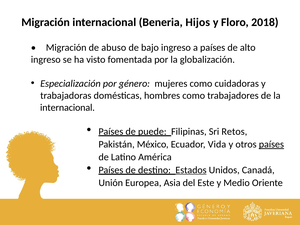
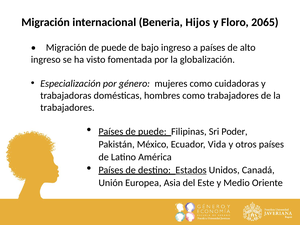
2018: 2018 -> 2065
Migración de abuso: abuso -> puede
internacional at (67, 107): internacional -> trabajadores
Retos: Retos -> Poder
países at (271, 144) underline: present -> none
